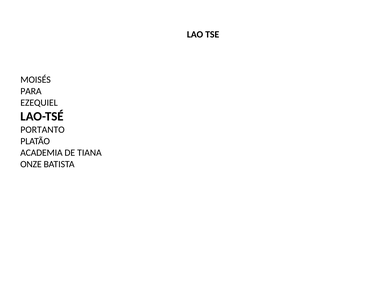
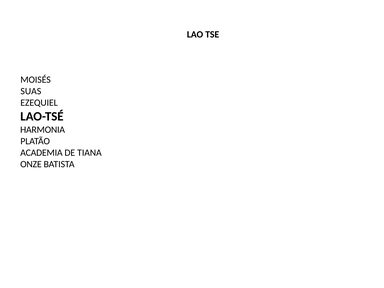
PARA: PARA -> SUAS
PORTANTO: PORTANTO -> HARMONIA
